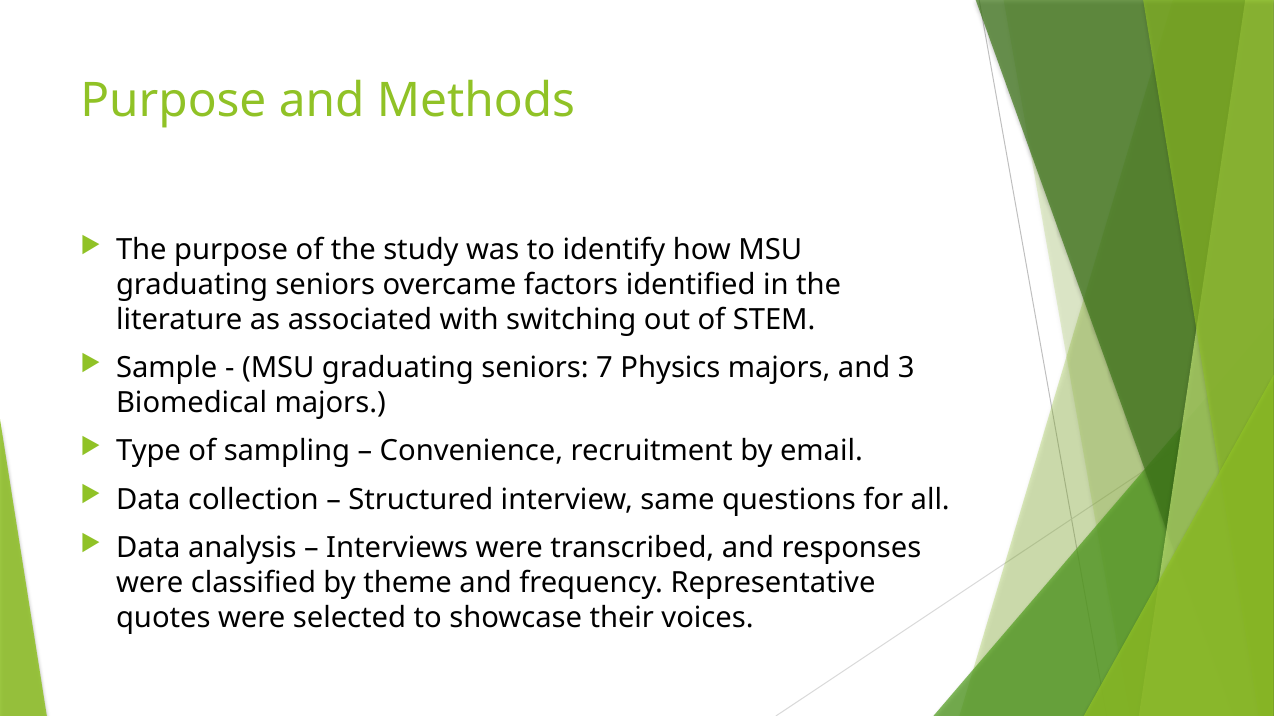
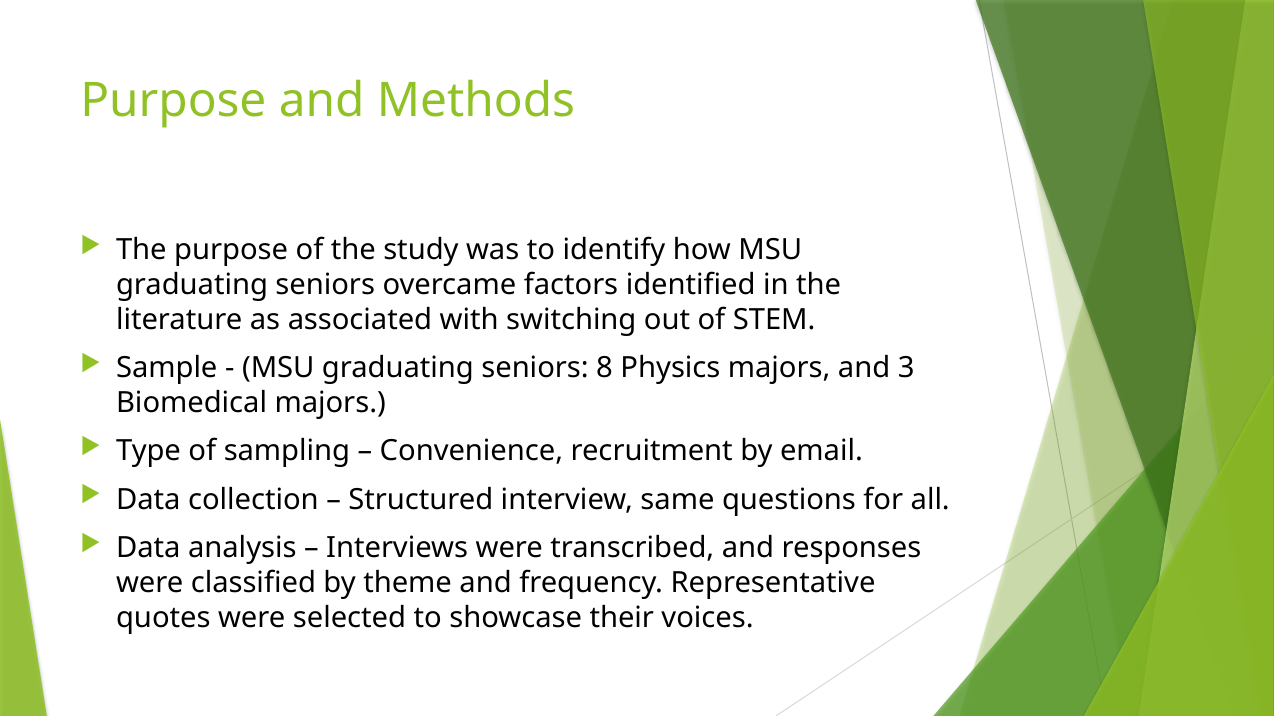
7: 7 -> 8
